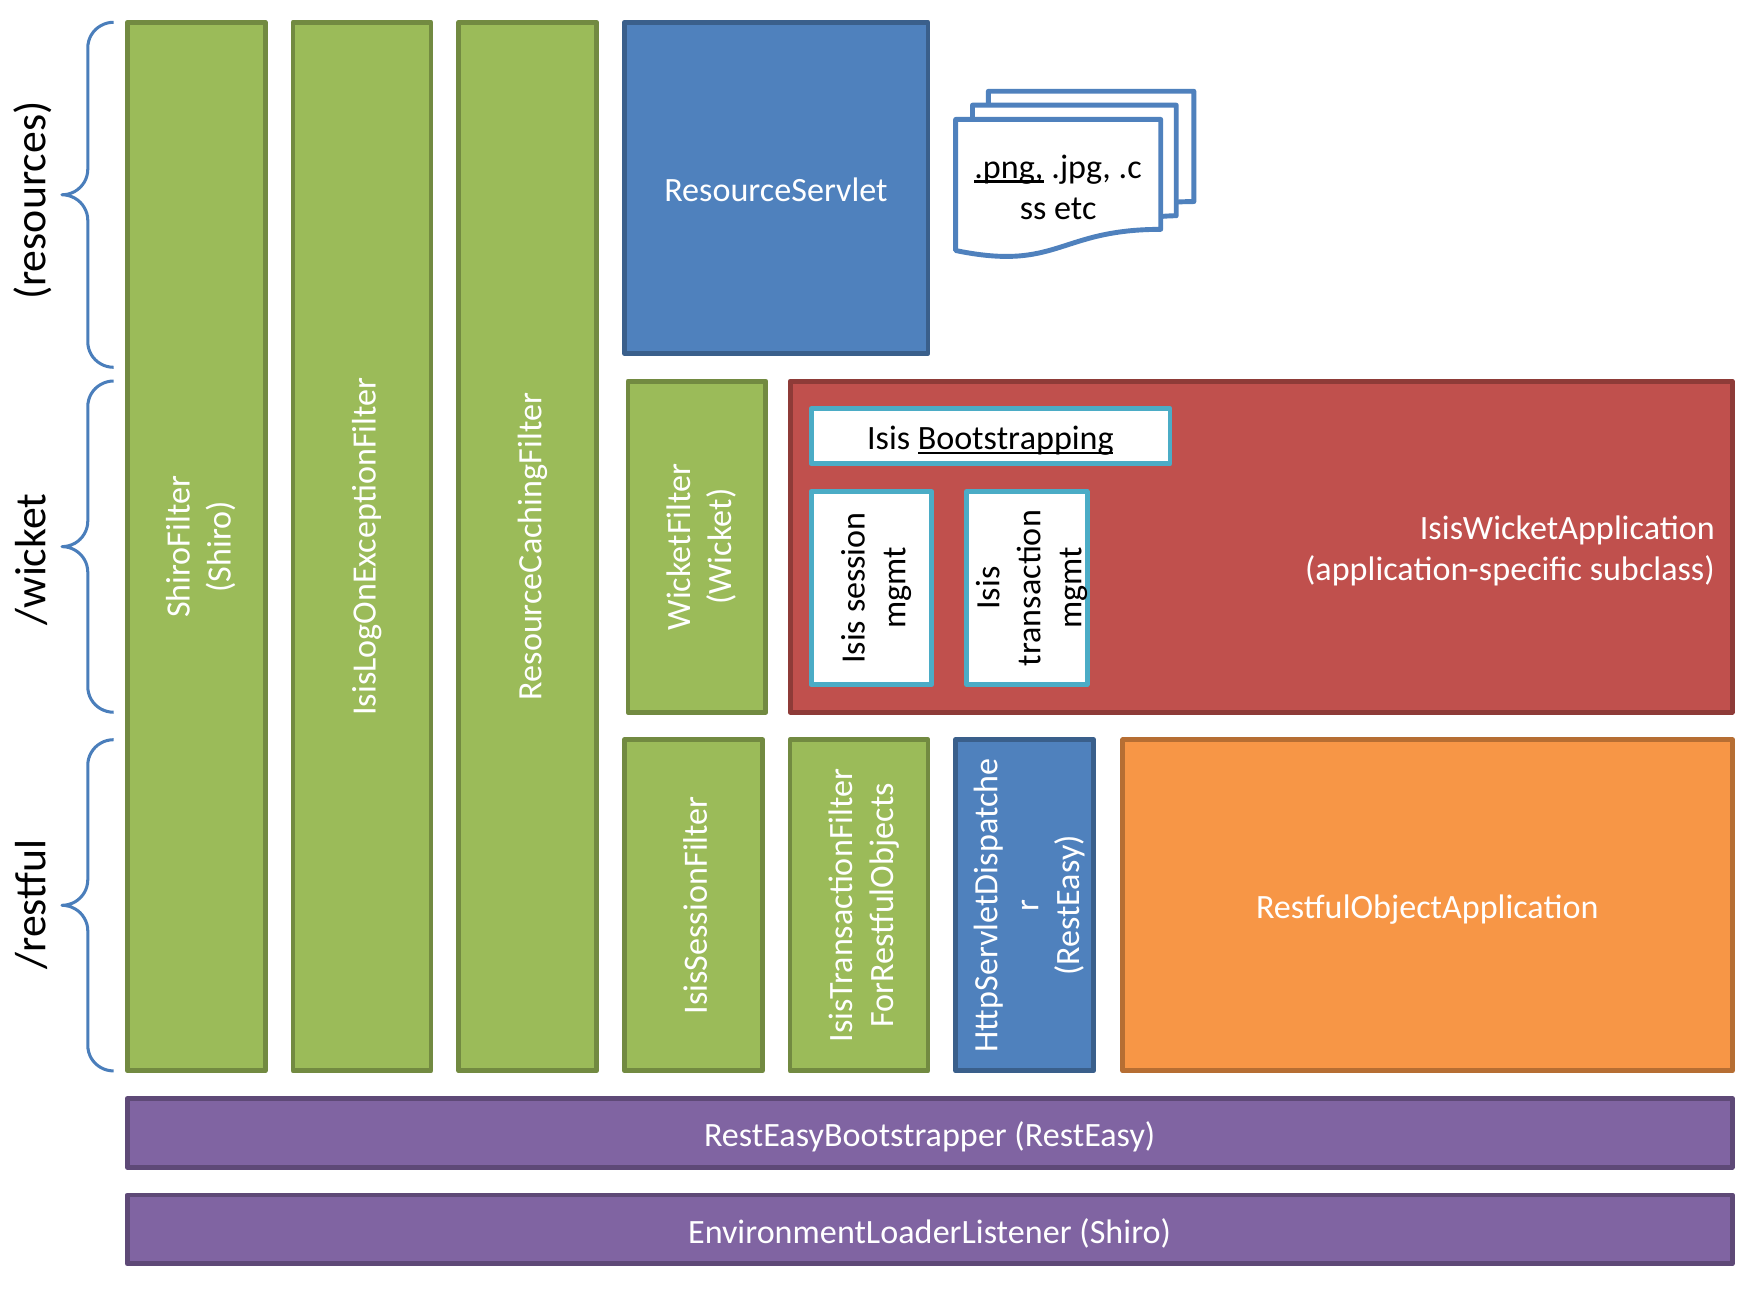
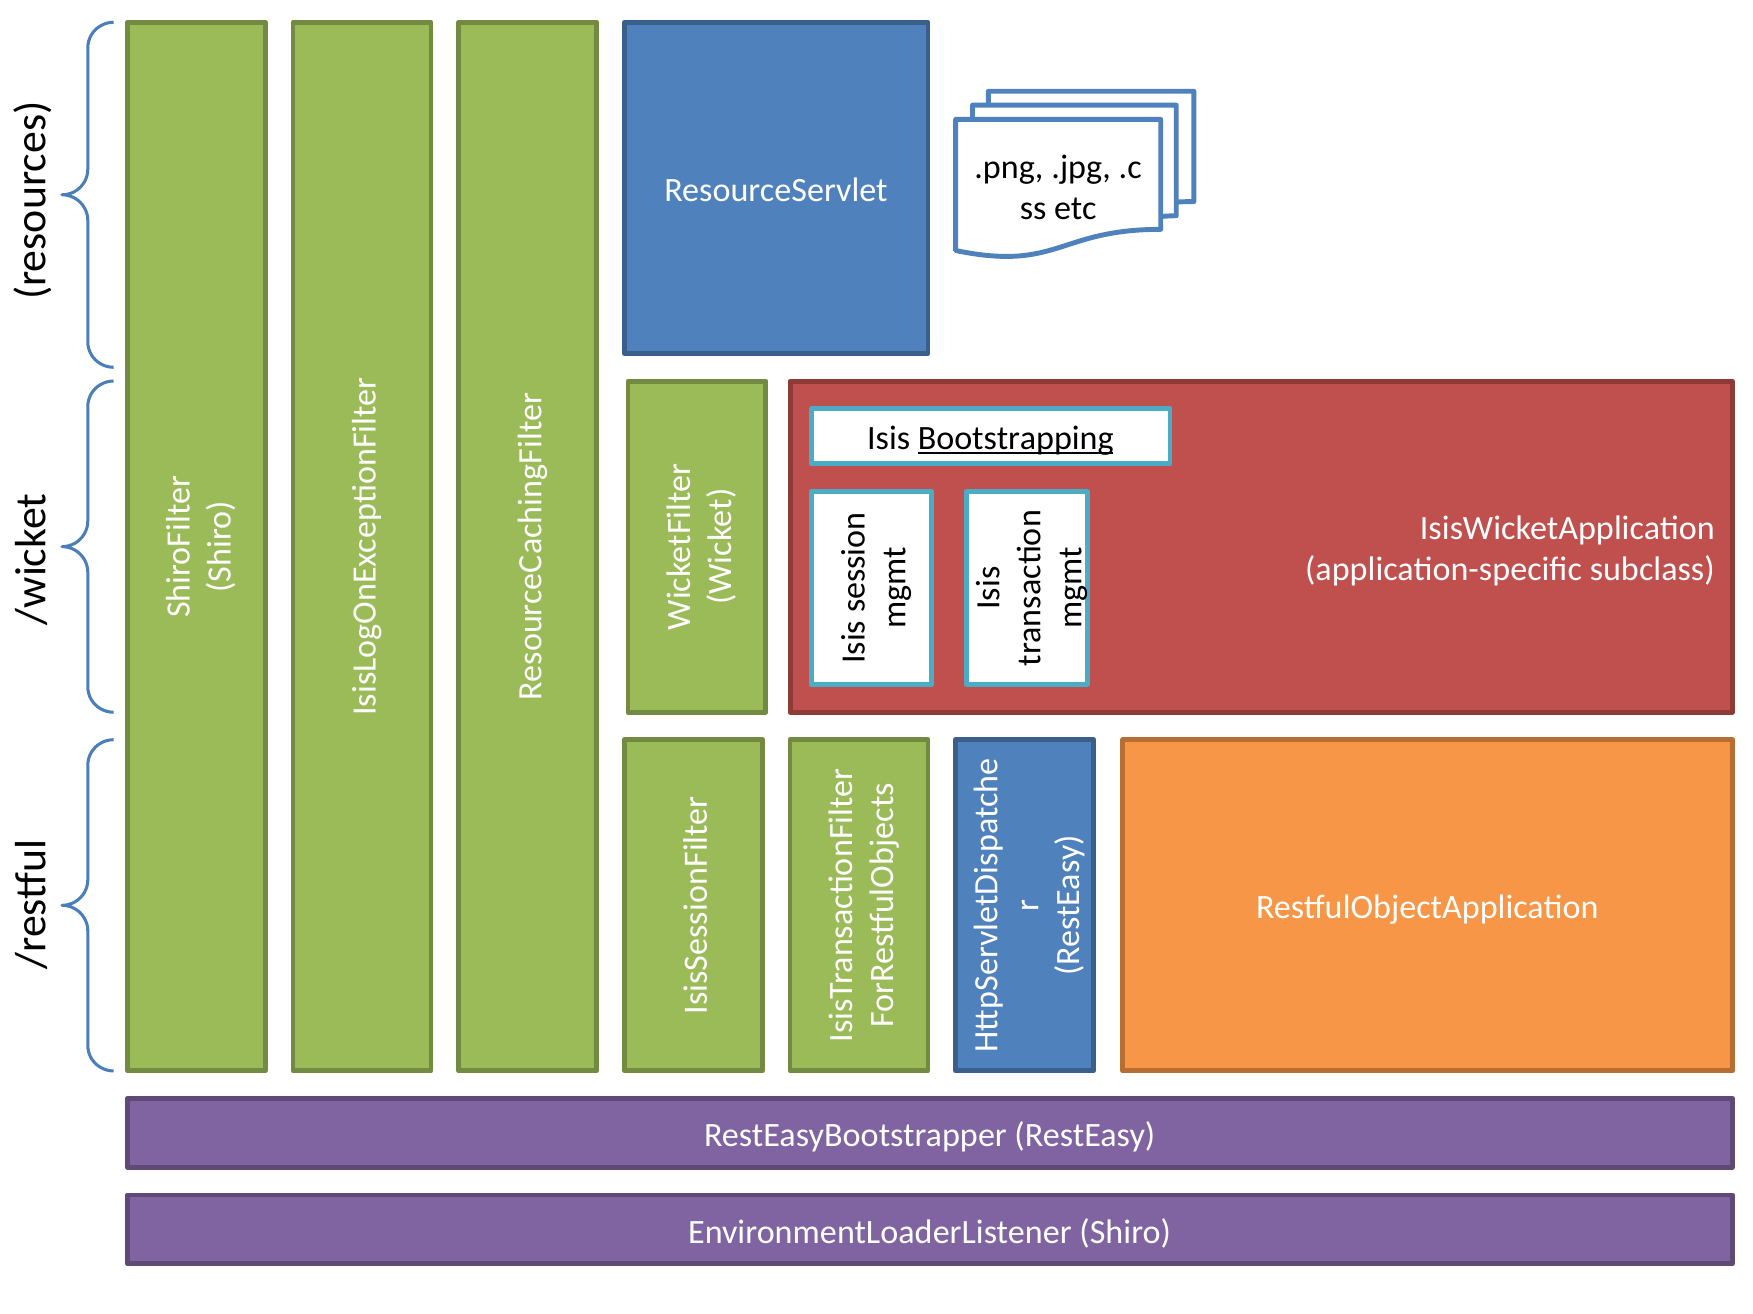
.png underline: present -> none
